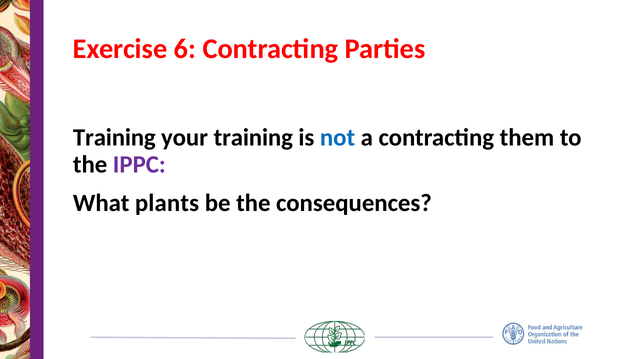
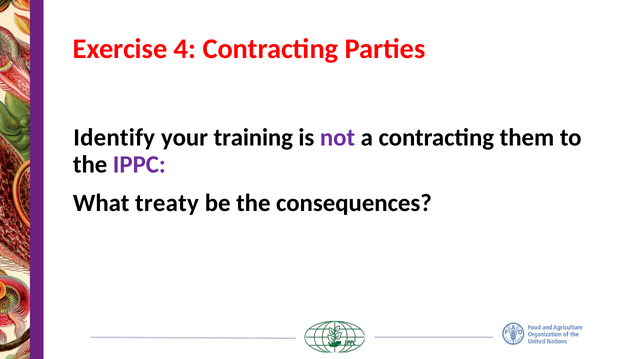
6: 6 -> 4
Training at (114, 138): Training -> Identify
not colour: blue -> purple
plants: plants -> treaty
